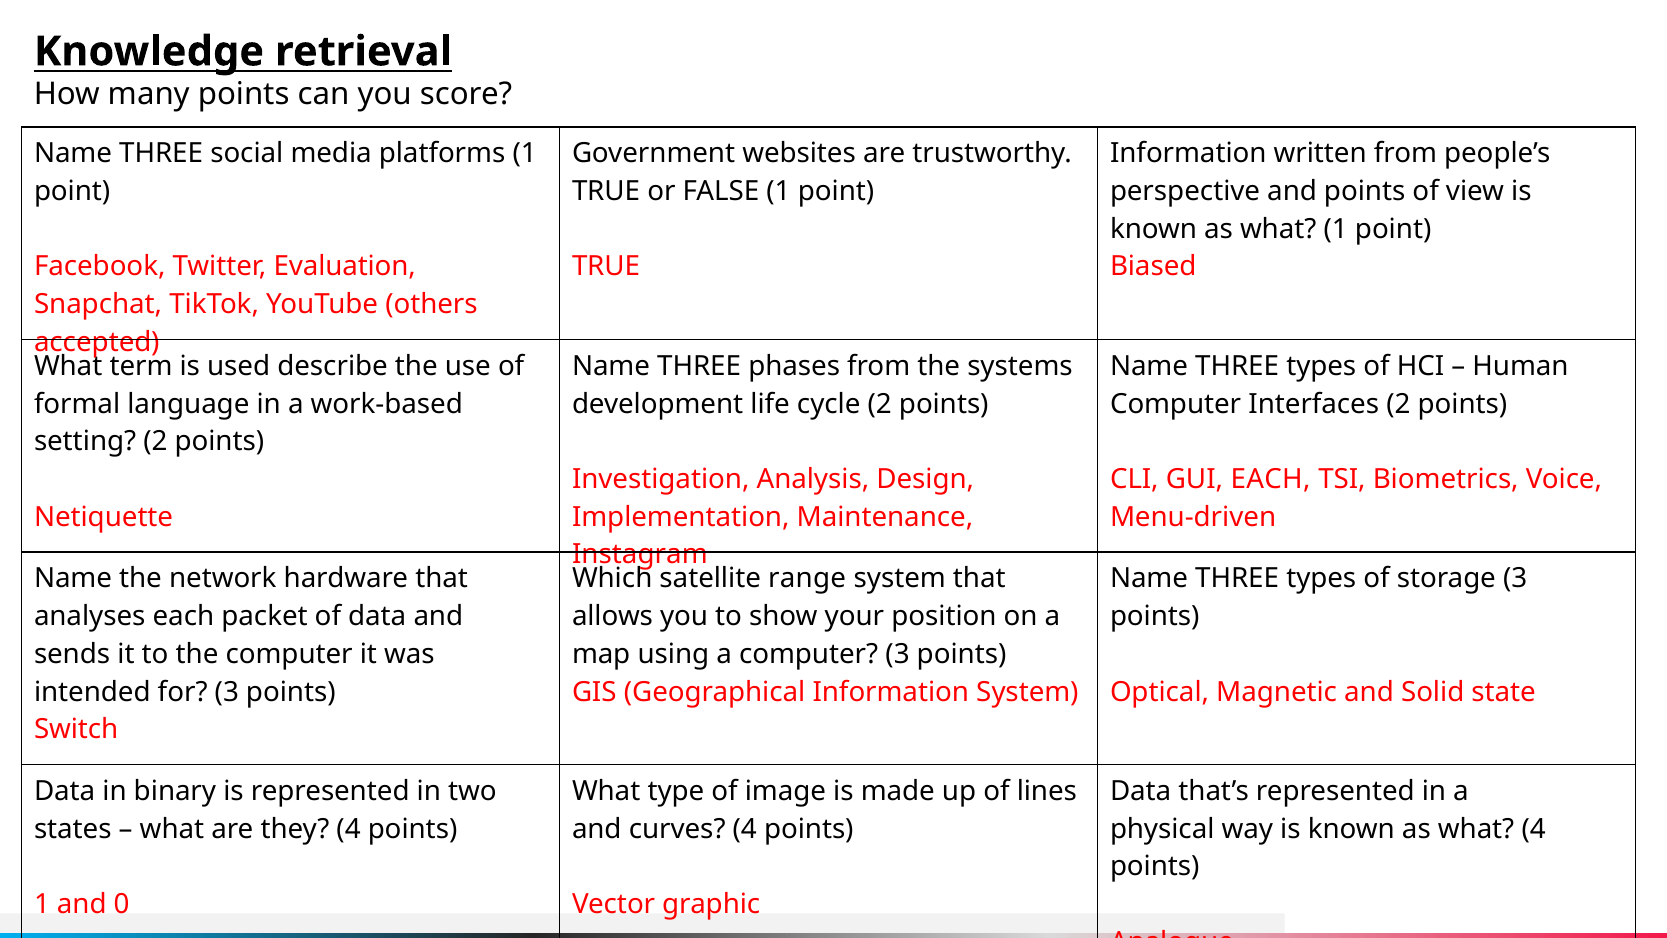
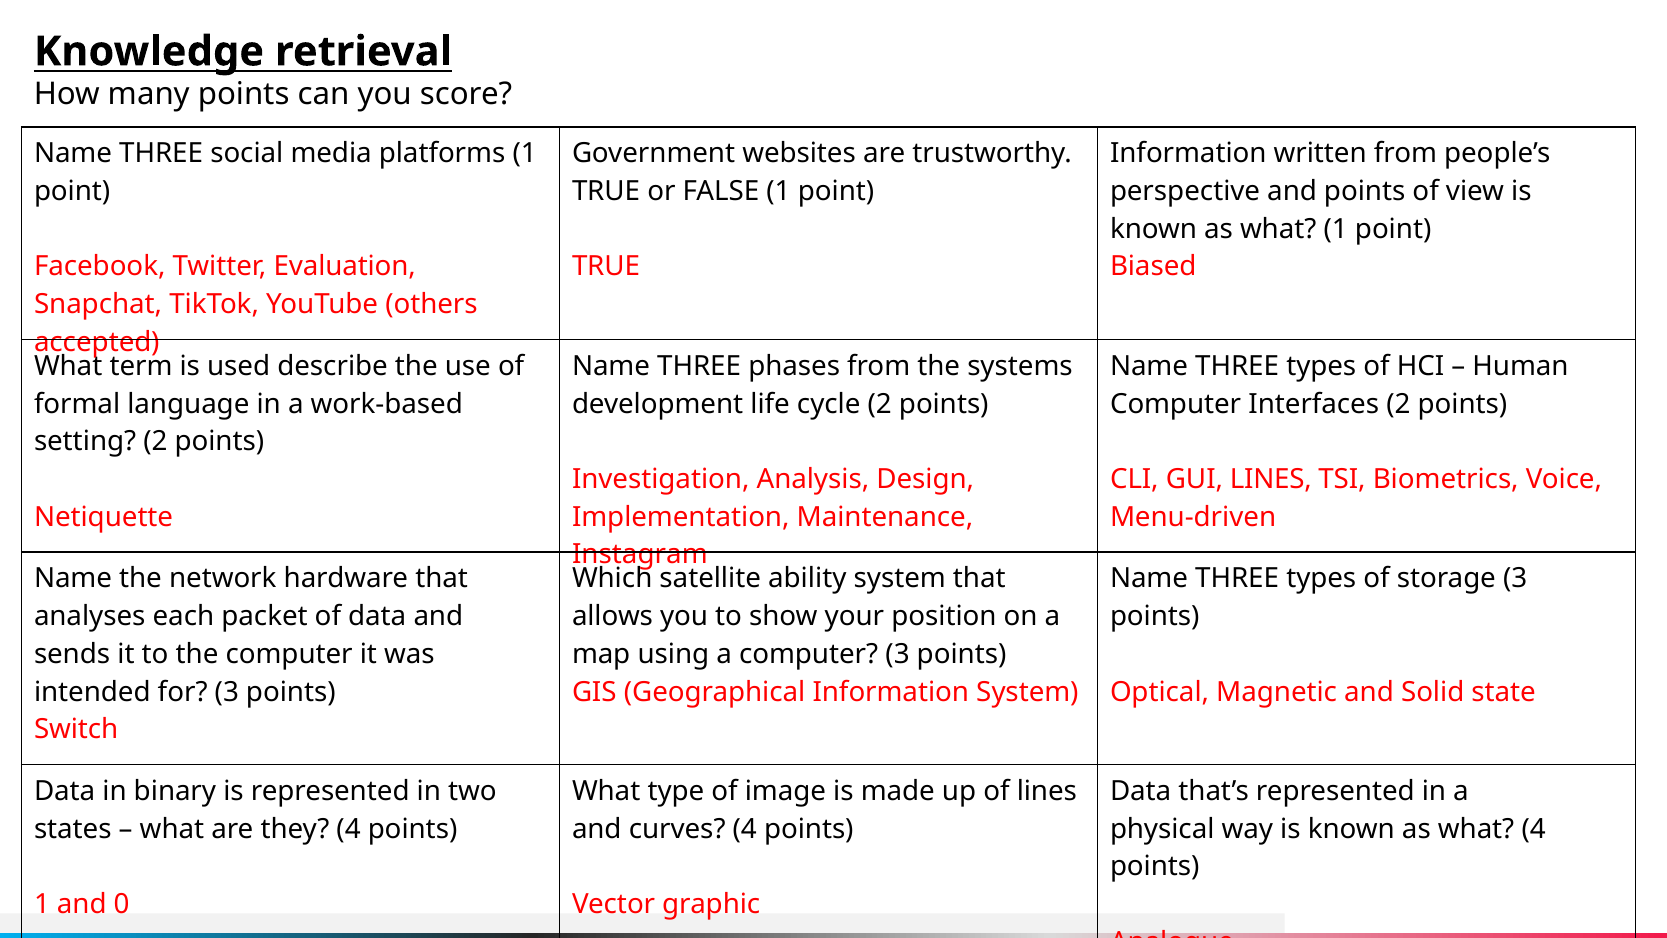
GUI EACH: EACH -> LINES
range: range -> ability
